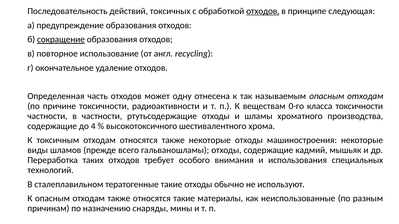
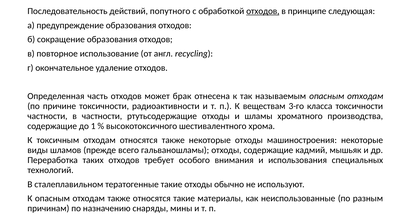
токсичных: токсичных -> попутного
сокращение underline: present -> none
одну: одну -> брак
0-го: 0-го -> 3-го
4: 4 -> 1
